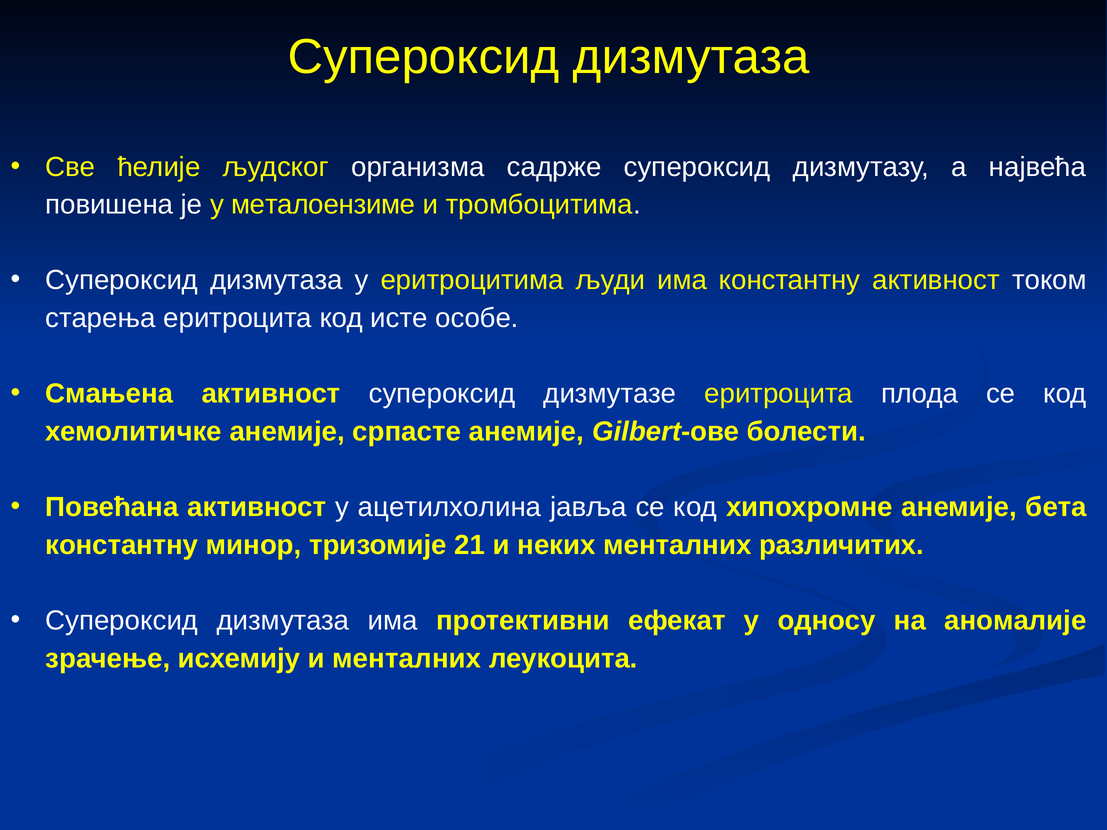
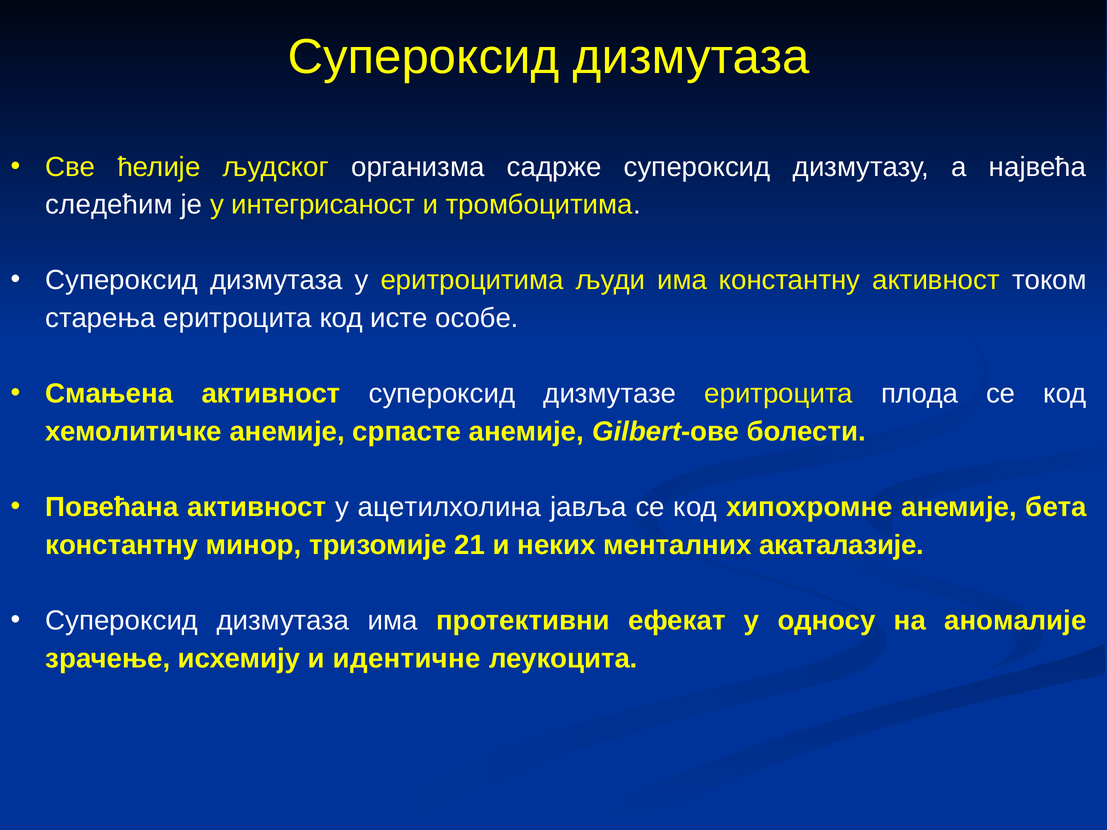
повишена: повишена -> следећим
металоензиме: металоензиме -> интегрисаност
различитих: различитих -> акаталазије
и менталних: менталних -> идентичне
